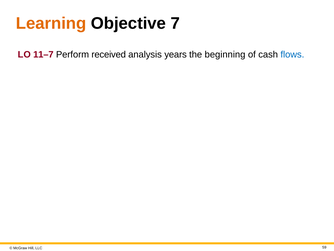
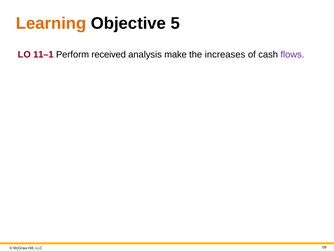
7: 7 -> 5
11–7: 11–7 -> 11–1
years: years -> make
beginning: beginning -> increases
flows colour: blue -> purple
